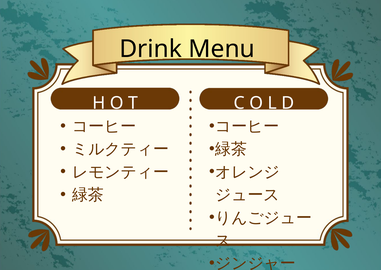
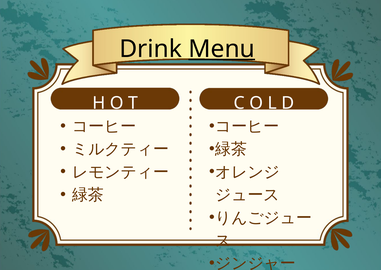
Menu underline: none -> present
